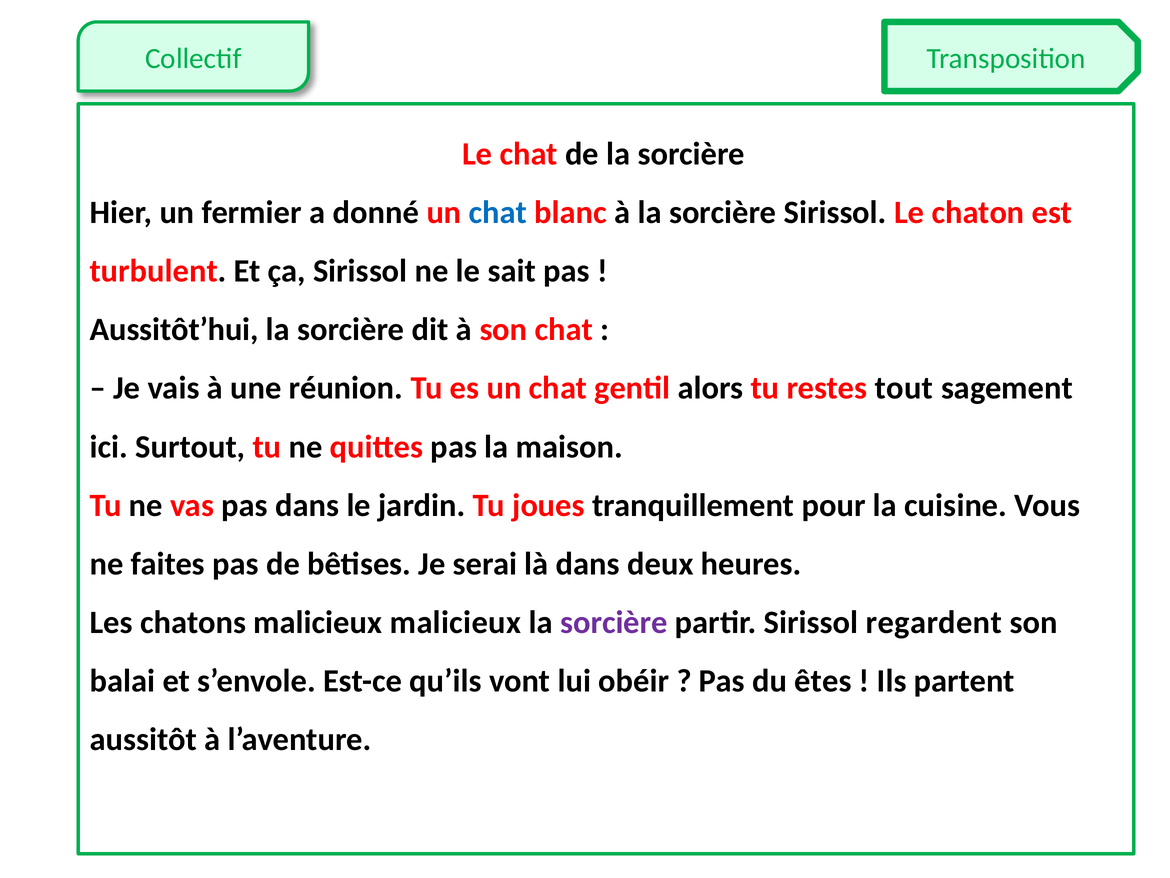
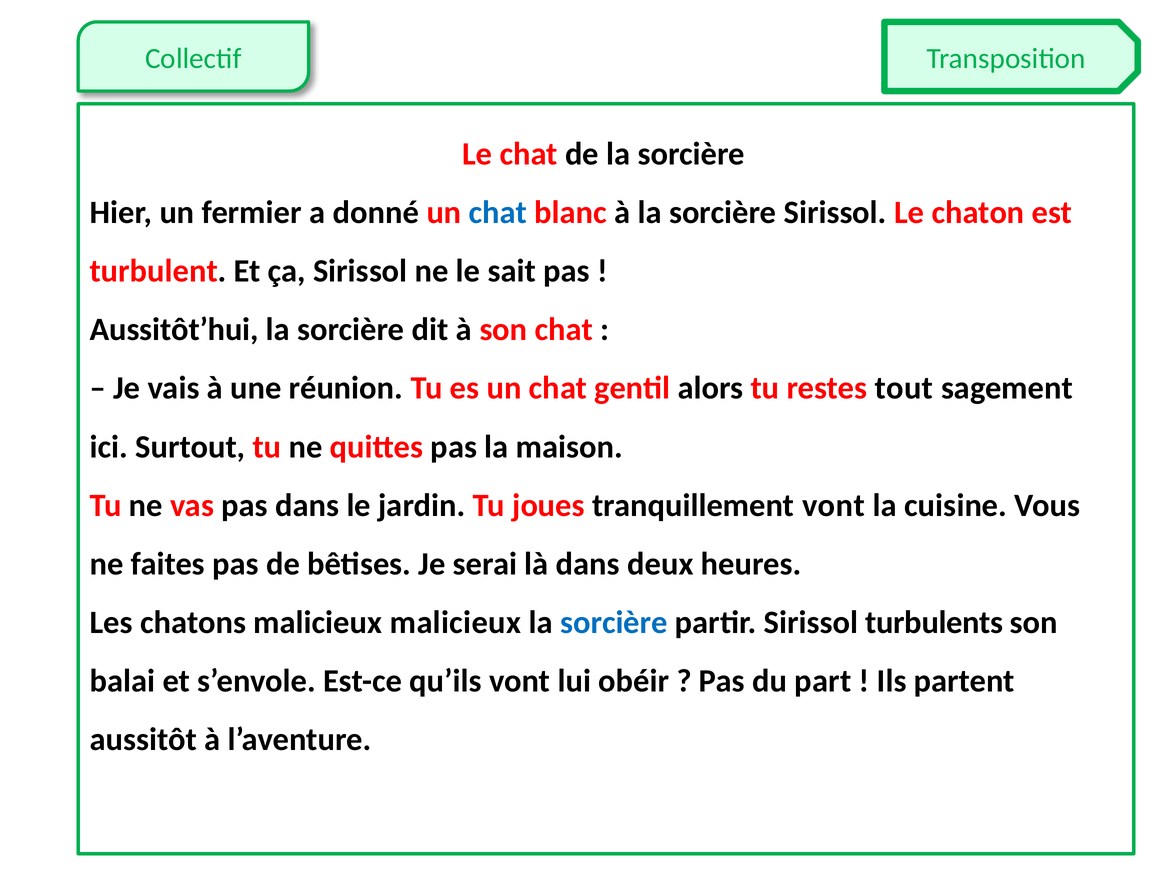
tranquillement pour: pour -> vont
sorcière at (614, 622) colour: purple -> blue
regardent: regardent -> turbulents
êtes: êtes -> part
